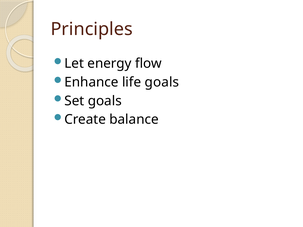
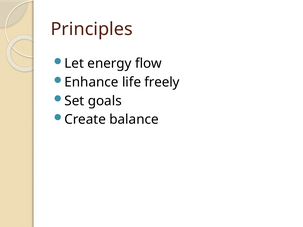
life goals: goals -> freely
